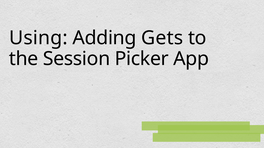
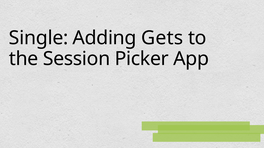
Using: Using -> Single
